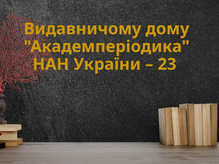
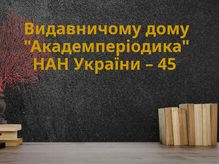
23: 23 -> 45
